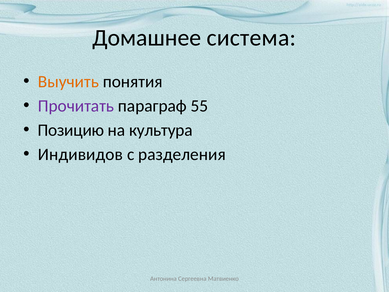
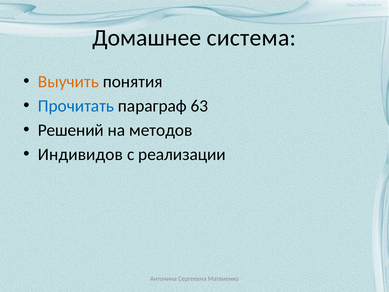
Прочитать colour: purple -> blue
55: 55 -> 63
Позицию: Позицию -> Решений
культура: культура -> методов
разделения: разделения -> реализации
